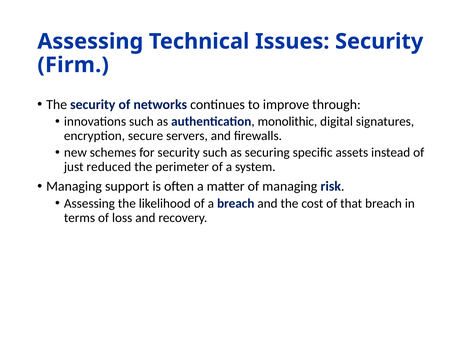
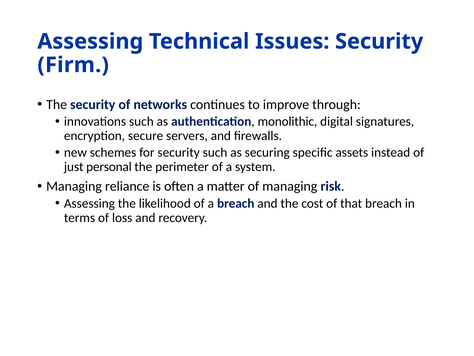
reduced: reduced -> personal
support: support -> reliance
